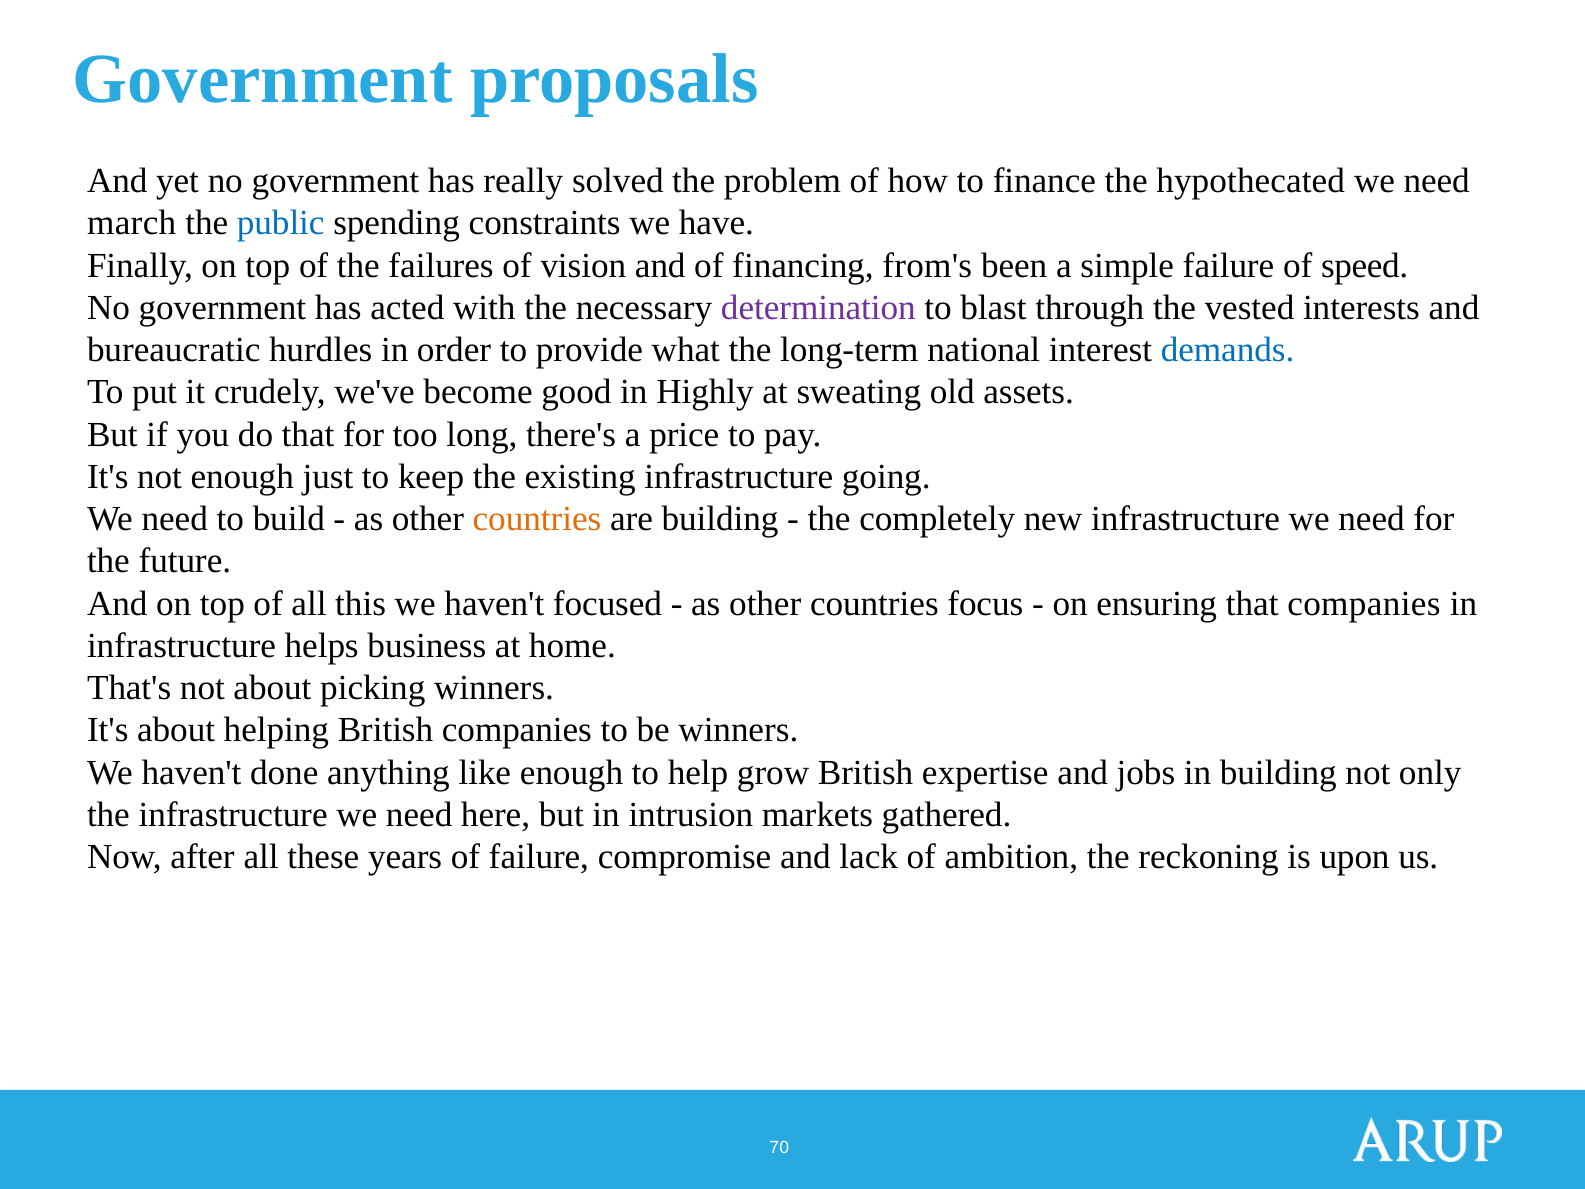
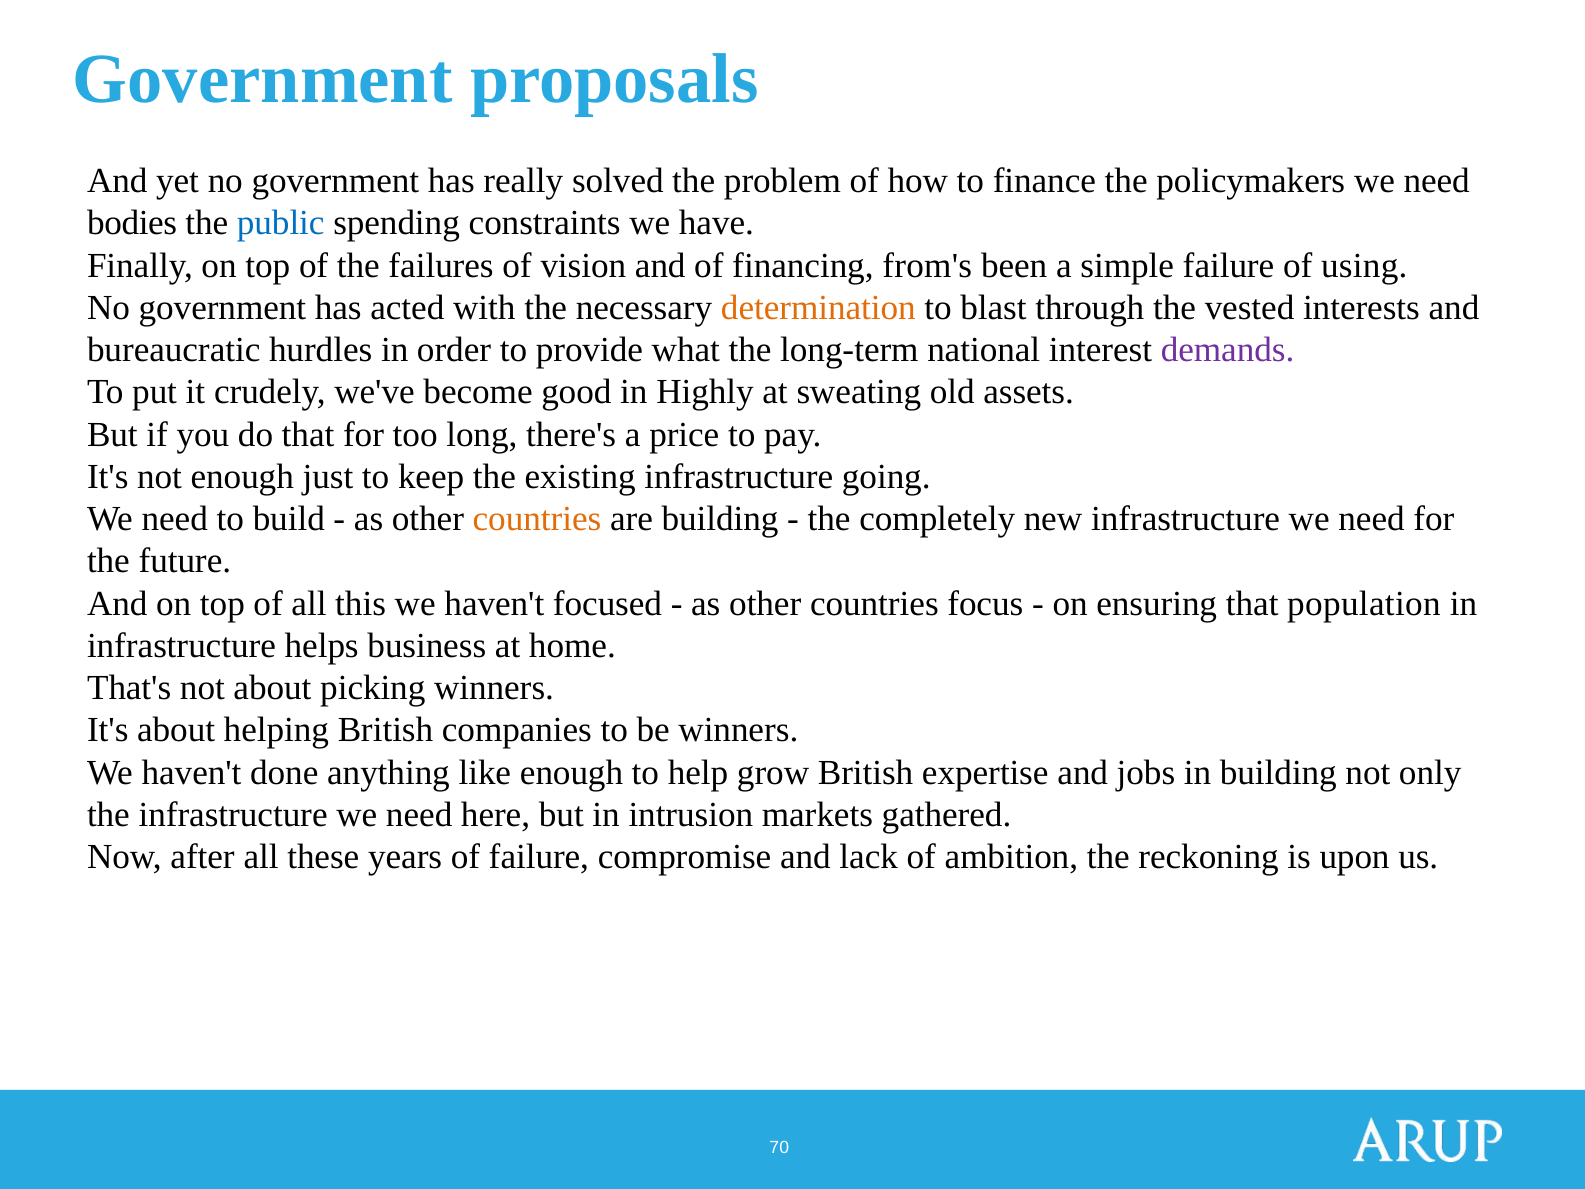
hypothecated: hypothecated -> policymakers
march: march -> bodies
speed: speed -> using
determination colour: purple -> orange
demands colour: blue -> purple
that companies: companies -> population
